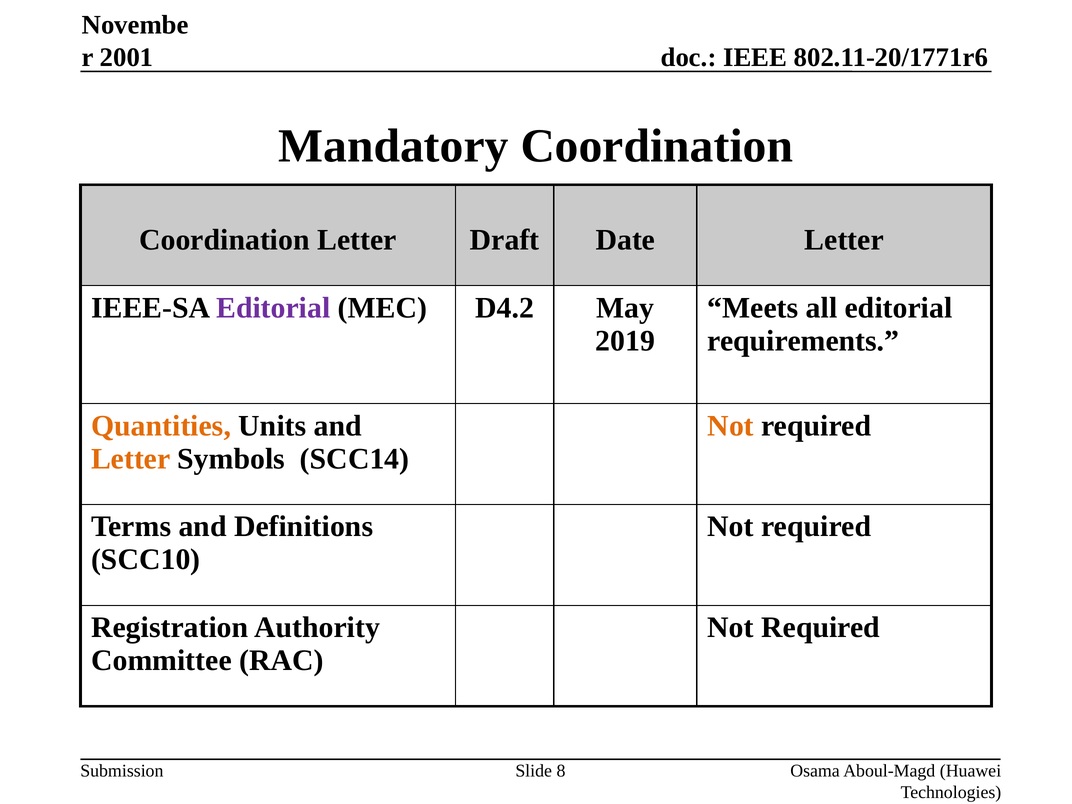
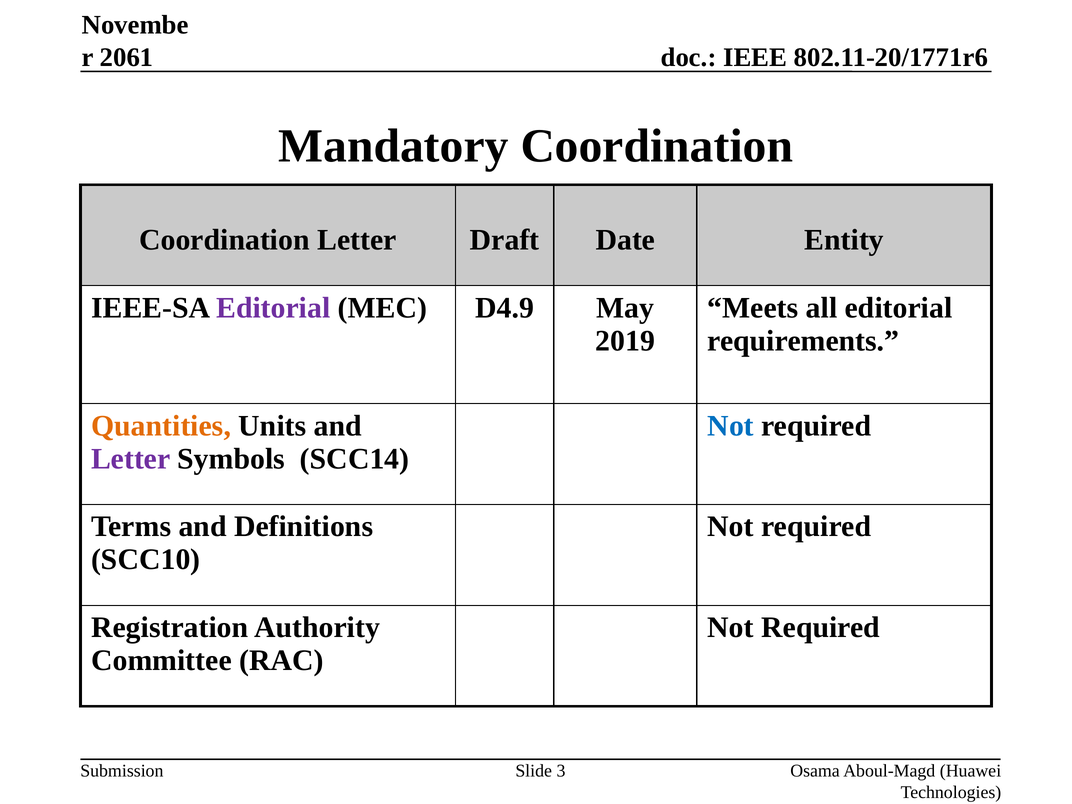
2001: 2001 -> 2061
Date Letter: Letter -> Entity
D4.2: D4.2 -> D4.9
Not at (731, 426) colour: orange -> blue
Letter at (131, 459) colour: orange -> purple
8: 8 -> 3
